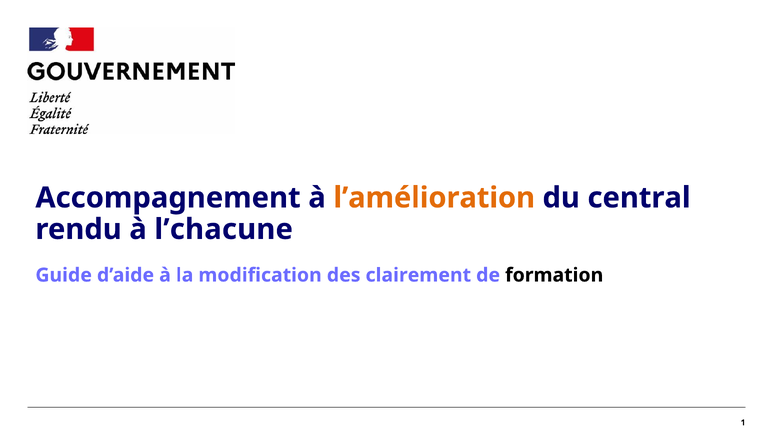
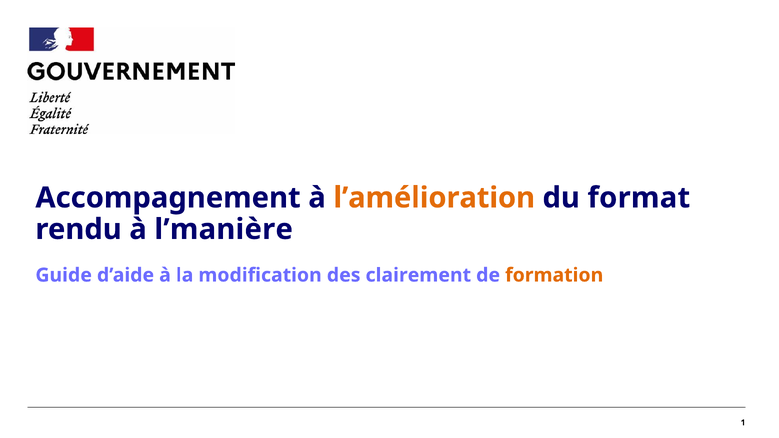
central: central -> format
l’chacune: l’chacune -> l’manière
formation colour: black -> orange
